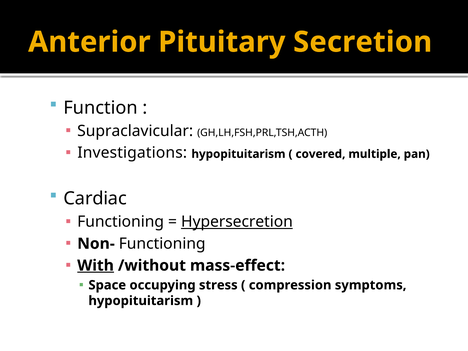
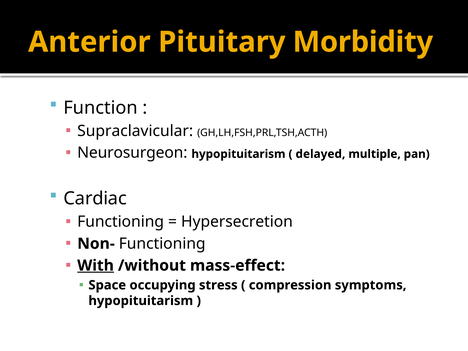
Secretion: Secretion -> Morbidity
Investigations: Investigations -> Neurosurgeon
covered: covered -> delayed
Hypersecretion underline: present -> none
